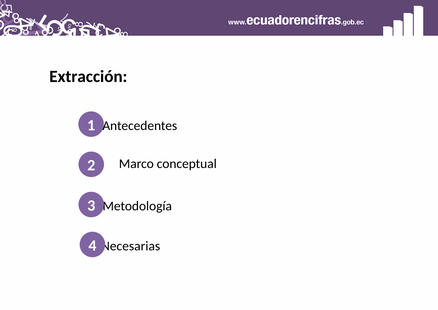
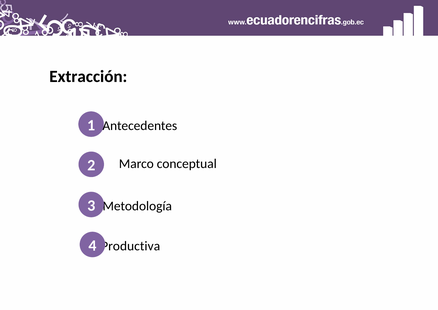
Necesarias: Necesarias -> Productiva
